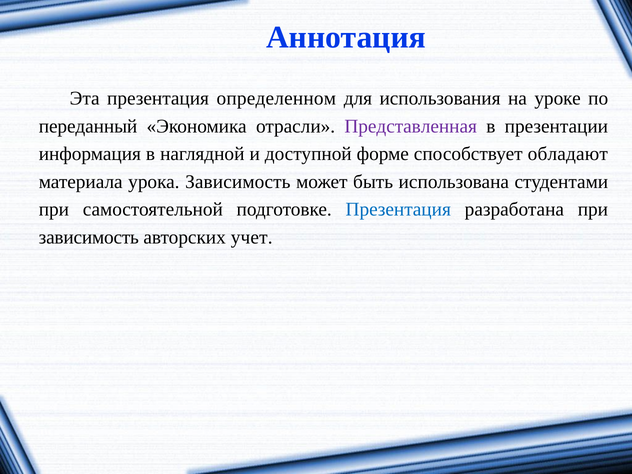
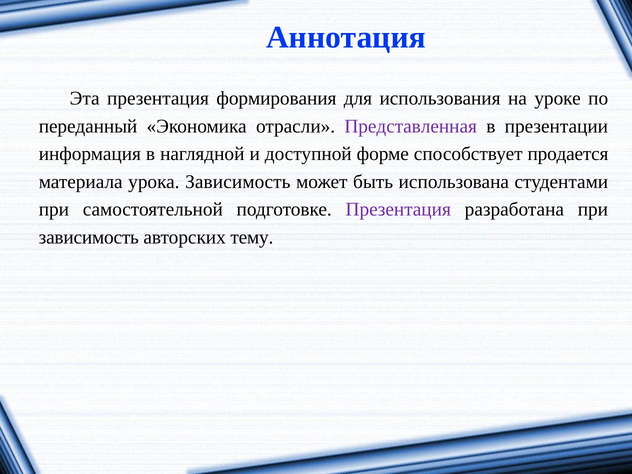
определенном: определенном -> формирования
обладают: обладают -> продается
Презентация at (398, 210) colour: blue -> purple
учет: учет -> тему
